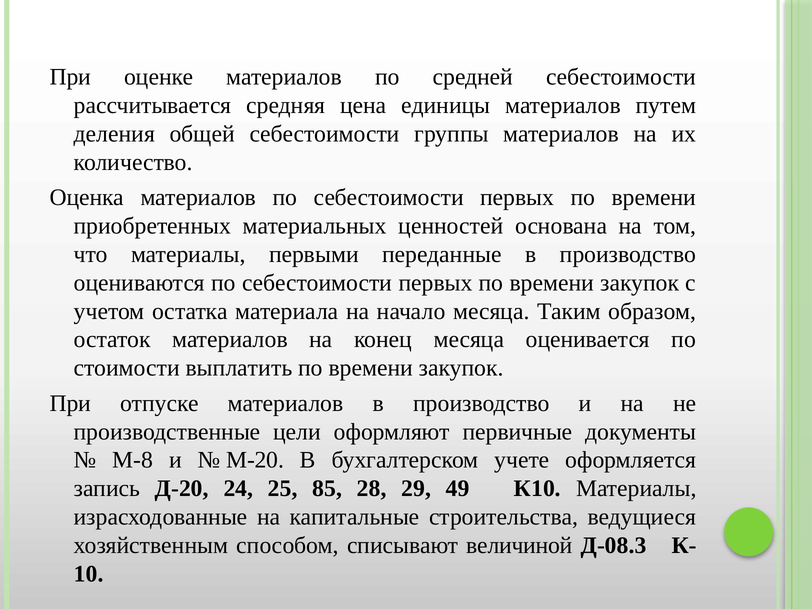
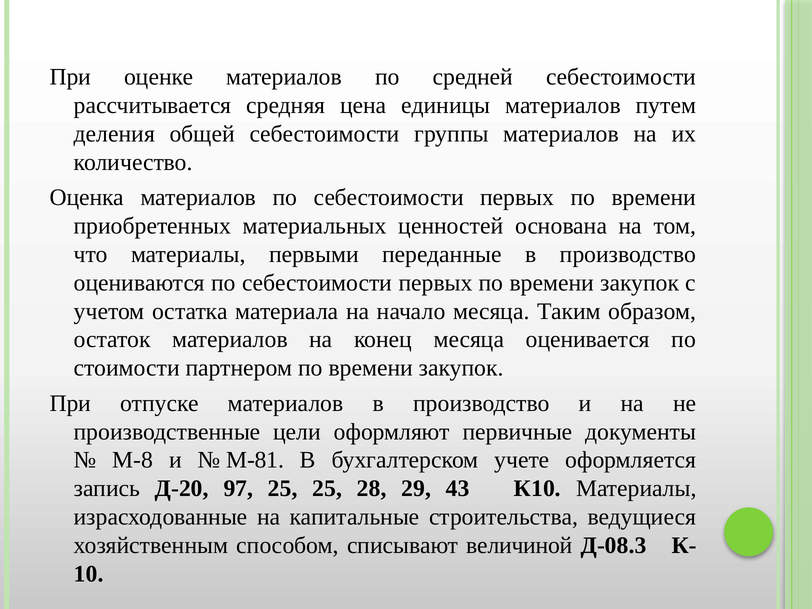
выплатить: выплатить -> партнером
М-20: М-20 -> М-81
24: 24 -> 97
25 85: 85 -> 25
49: 49 -> 43
